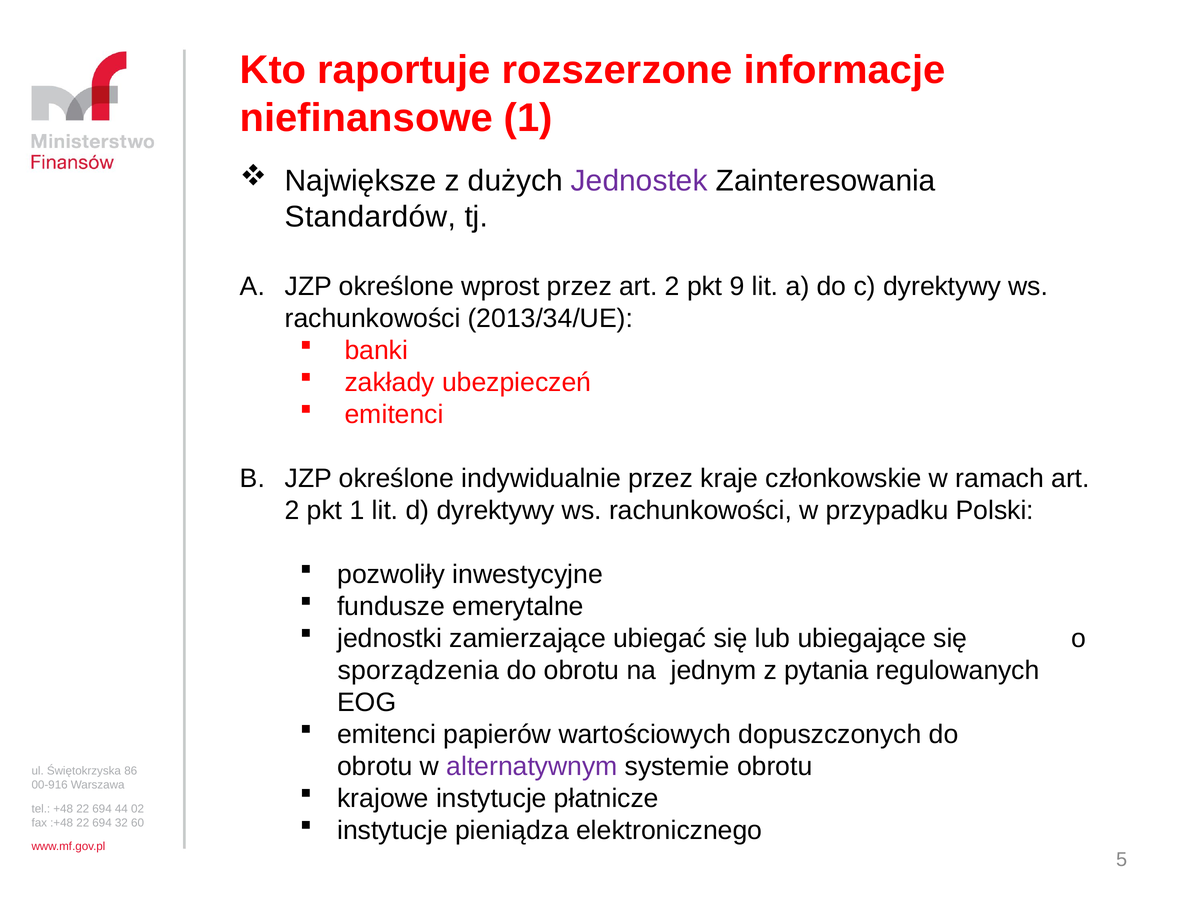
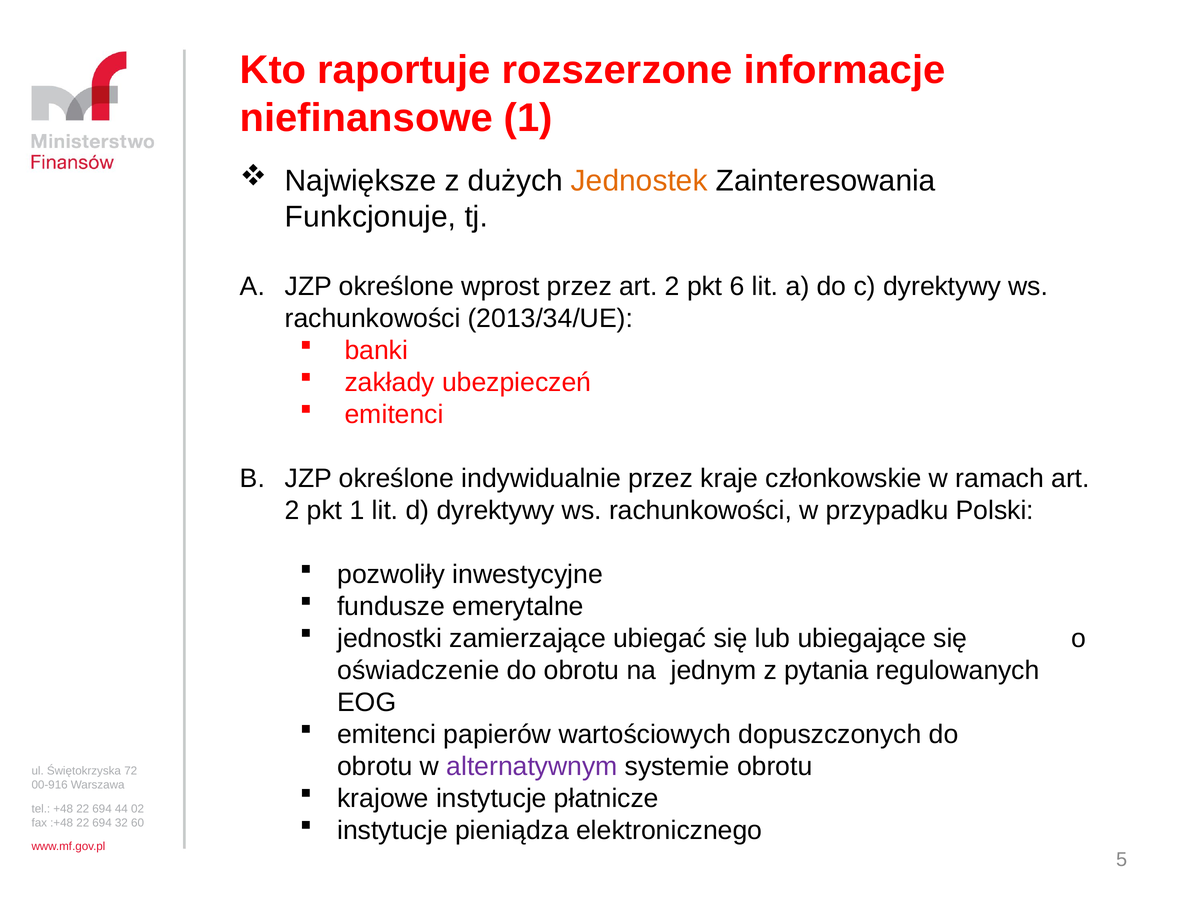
Jednostek colour: purple -> orange
Standardów: Standardów -> Funkcjonuje
9: 9 -> 6
sporządzenia: sporządzenia -> oświadczenie
86: 86 -> 72
